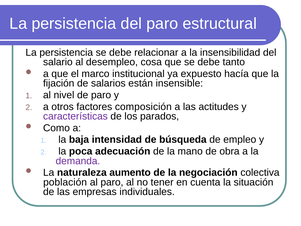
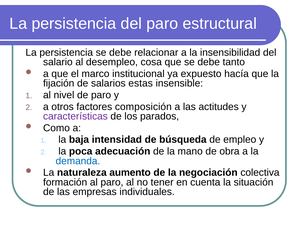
están: están -> estas
demanda colour: purple -> blue
población: población -> formación
